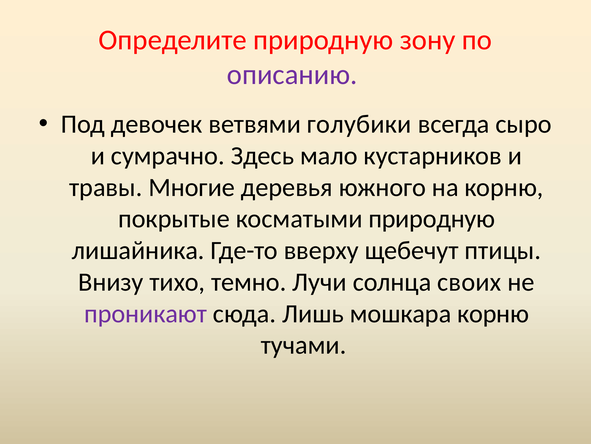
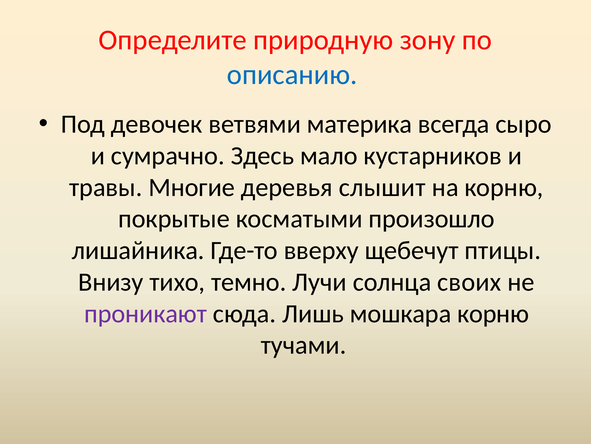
описанию colour: purple -> blue
голубики: голубики -> материка
южного: южного -> слышит
косматыми природную: природную -> произошло
